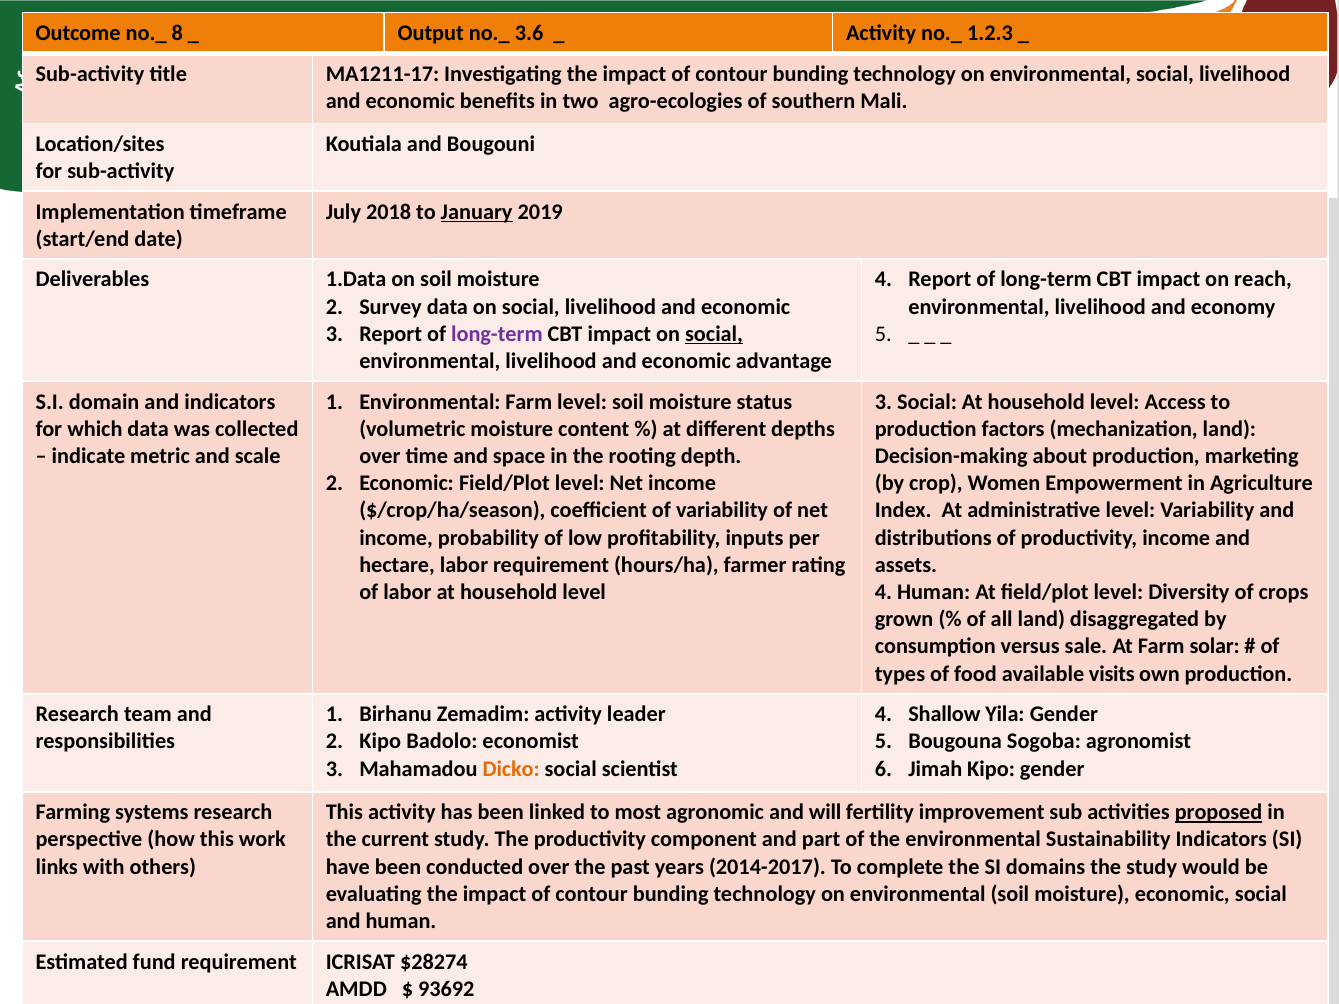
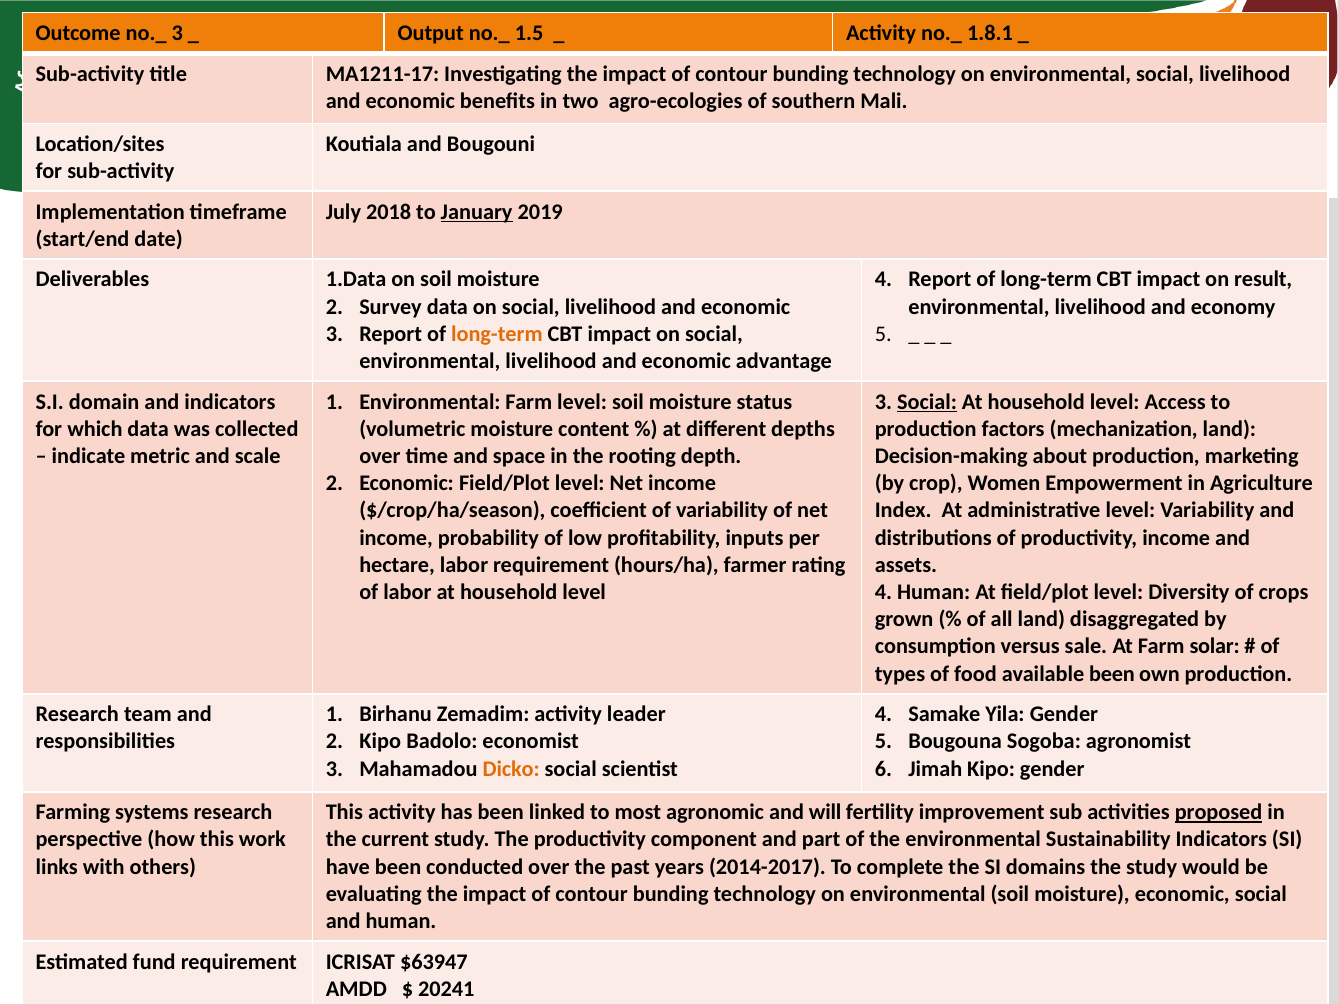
8 at (177, 33): 8 -> 3
3.6: 3.6 -> 1.5
1.2.3: 1.2.3 -> 1.8.1
reach: reach -> result
long-term at (497, 334) colour: purple -> orange
social at (714, 334) underline: present -> none
Social at (927, 402) underline: none -> present
available visits: visits -> been
Shallow: Shallow -> Samake
$28274: $28274 -> $63947
93692: 93692 -> 20241
